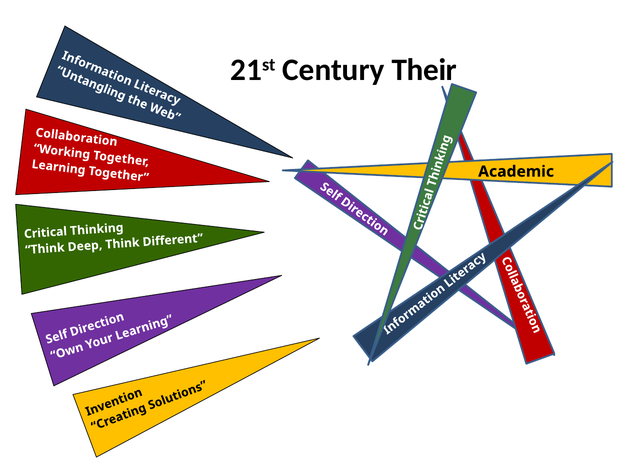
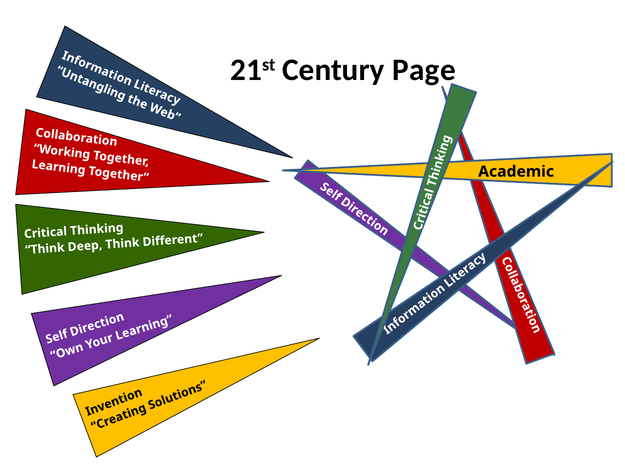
Their: Their -> Page
